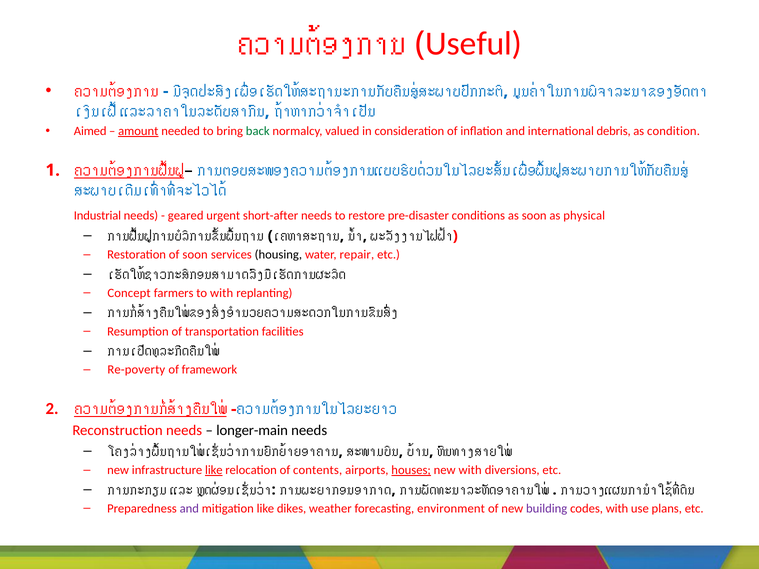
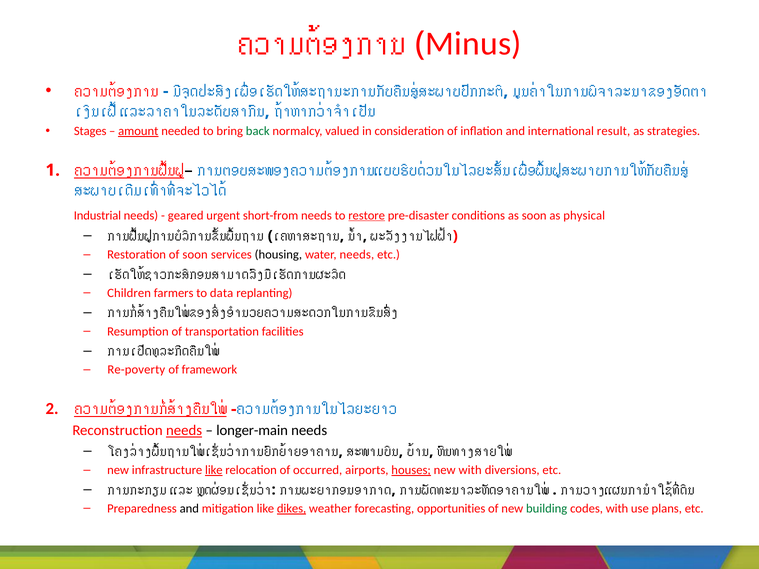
Useful: Useful -> Minus
Aimed: Aimed -> Stages
debris: debris -> result
condition: condition -> strategies
short-after: short-after -> short-from
restore underline: none -> present
water repair: repair -> needs
Concept: Concept -> Children
to with: with -> data
needs at (184, 431) underline: none -> present
contents: contents -> occurred
and at (189, 509) colour: purple -> black
dikes underline: none -> present
environment: environment -> opportunities
building colour: purple -> green
